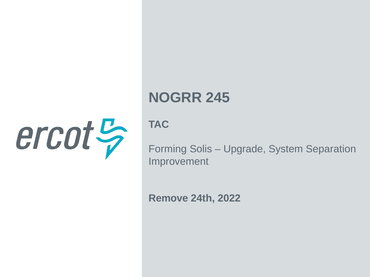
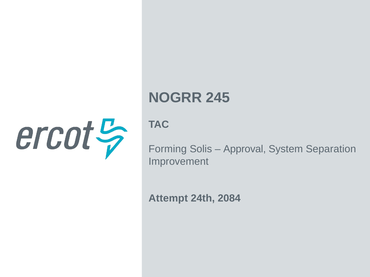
Upgrade: Upgrade -> Approval
Remove: Remove -> Attempt
2022: 2022 -> 2084
